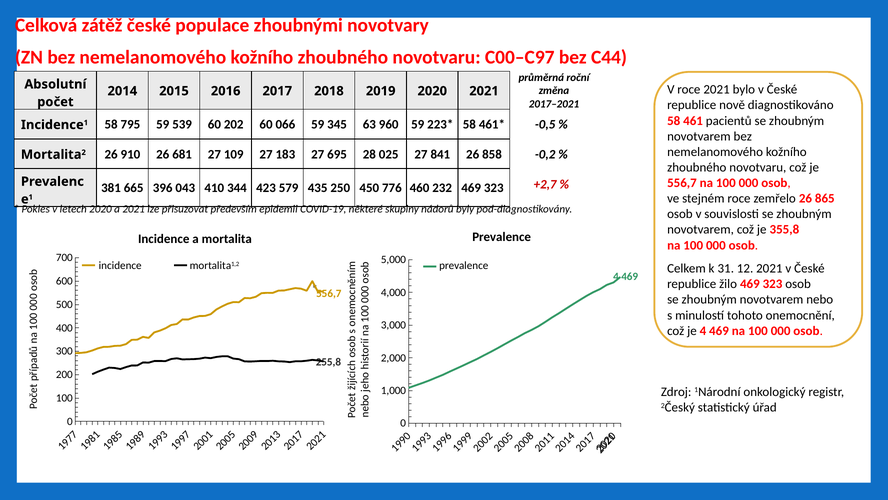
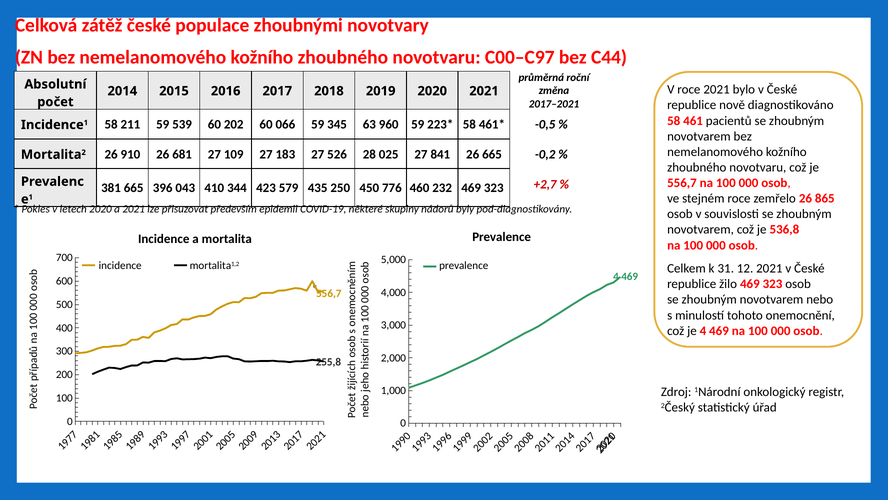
795: 795 -> 211
695: 695 -> 526
26 858: 858 -> 665
355,8: 355,8 -> 536,8
